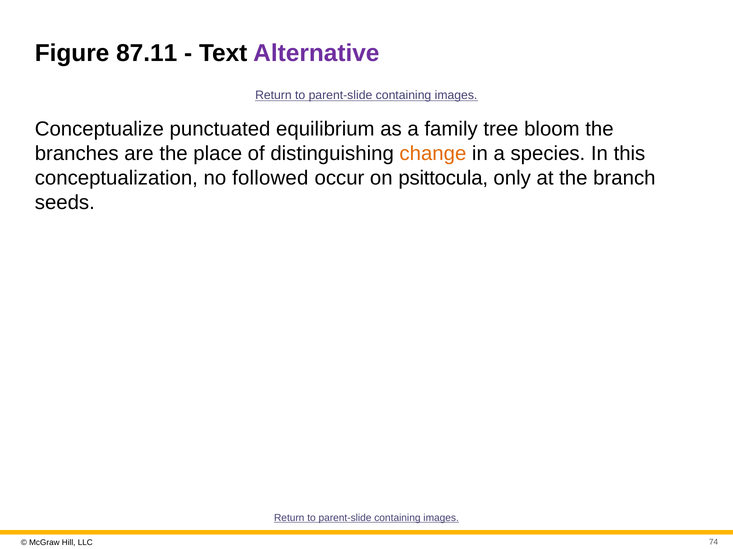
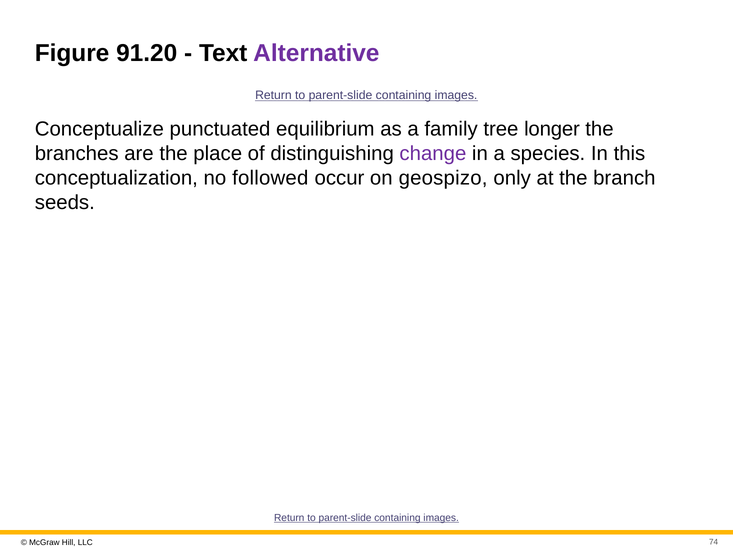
87.11: 87.11 -> 91.20
bloom: bloom -> longer
change colour: orange -> purple
psittocula: psittocula -> geospizo
